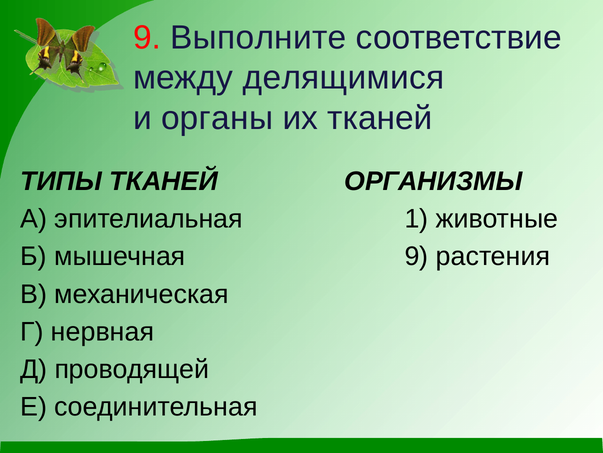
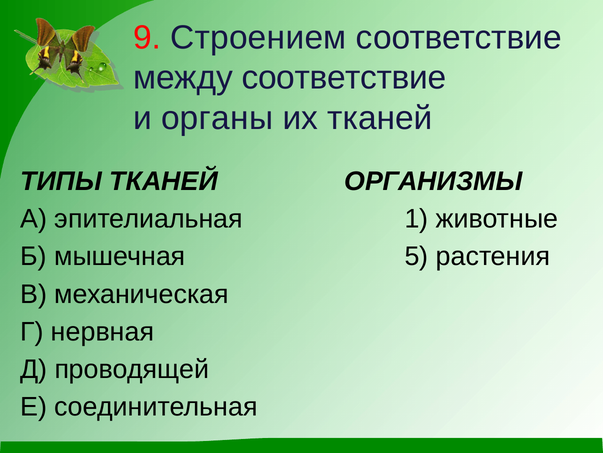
Выполните: Выполните -> Строением
между делящимися: делящимися -> соответствие
мышечная 9: 9 -> 5
